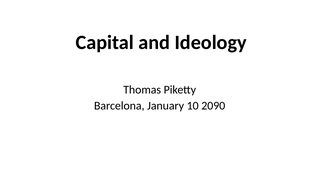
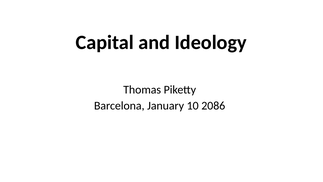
2090: 2090 -> 2086
